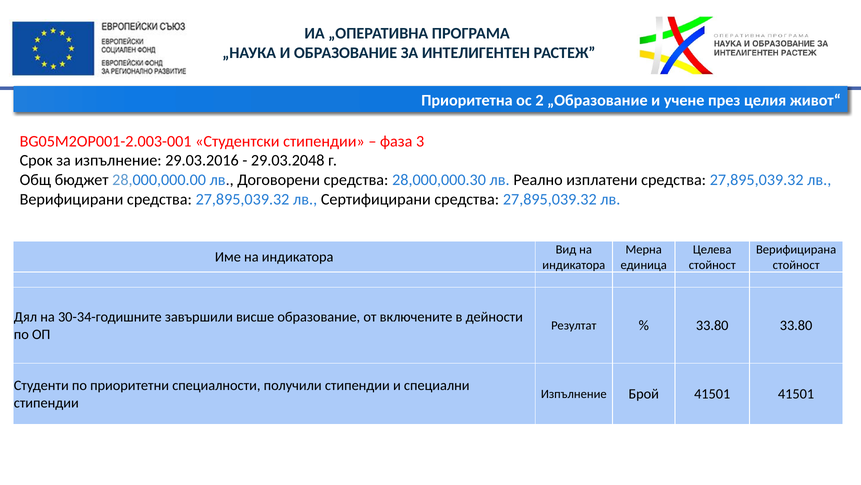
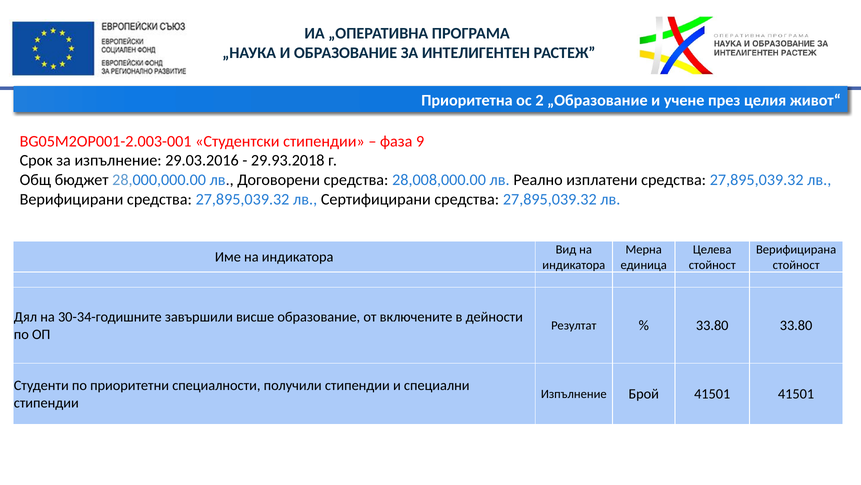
3: 3 -> 9
29.03.2048: 29.03.2048 -> 29.93.2018
28,000,000.30: 28,000,000.30 -> 28,008,000.00
